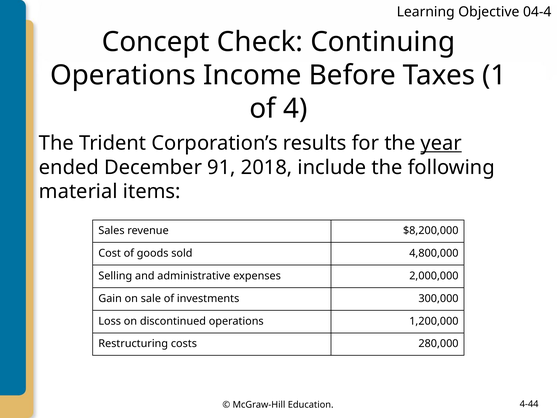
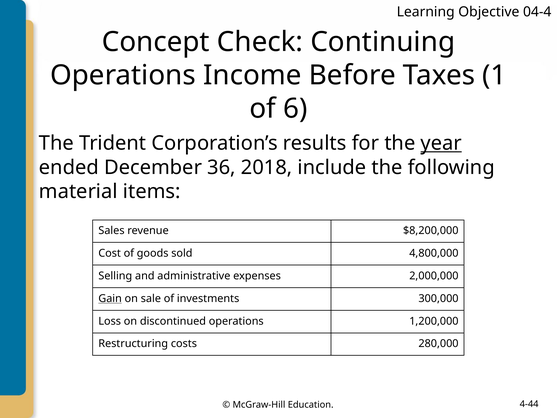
4: 4 -> 6
91: 91 -> 36
Gain underline: none -> present
